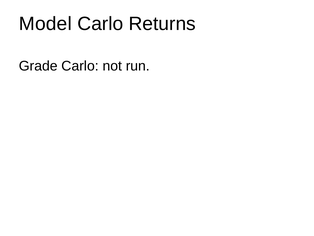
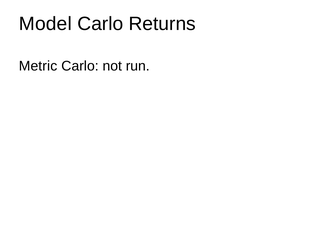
Grade: Grade -> Metric
